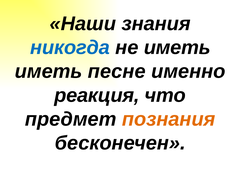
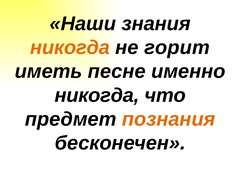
никогда at (70, 48) colour: blue -> orange
не иметь: иметь -> горит
реакция at (97, 95): реакция -> никогда
